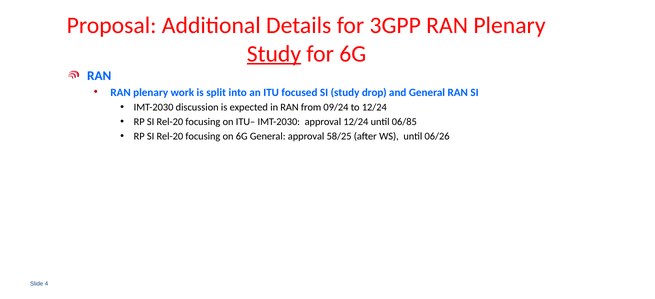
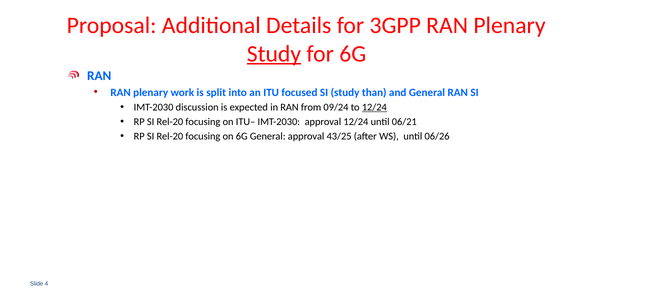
drop: drop -> than
12/24 at (374, 107) underline: none -> present
06/85: 06/85 -> 06/21
58/25: 58/25 -> 43/25
